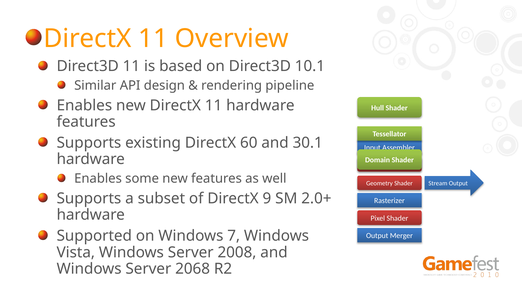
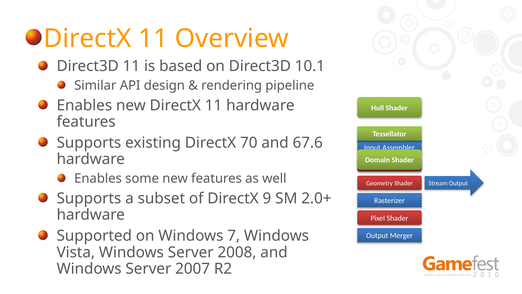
60: 60 -> 70
30.1: 30.1 -> 67.6
2068: 2068 -> 2007
